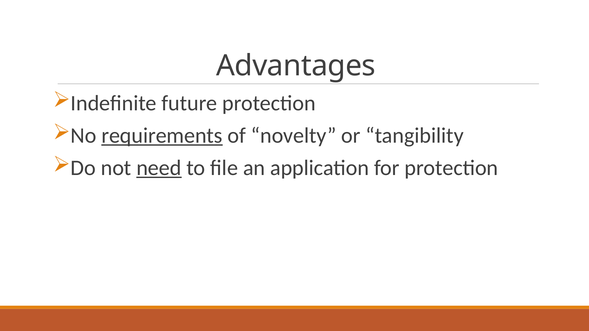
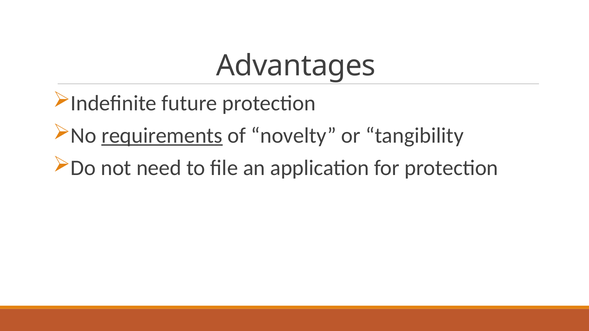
need underline: present -> none
